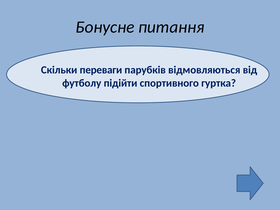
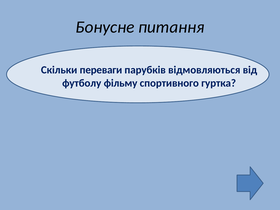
підійти: підійти -> фільму
